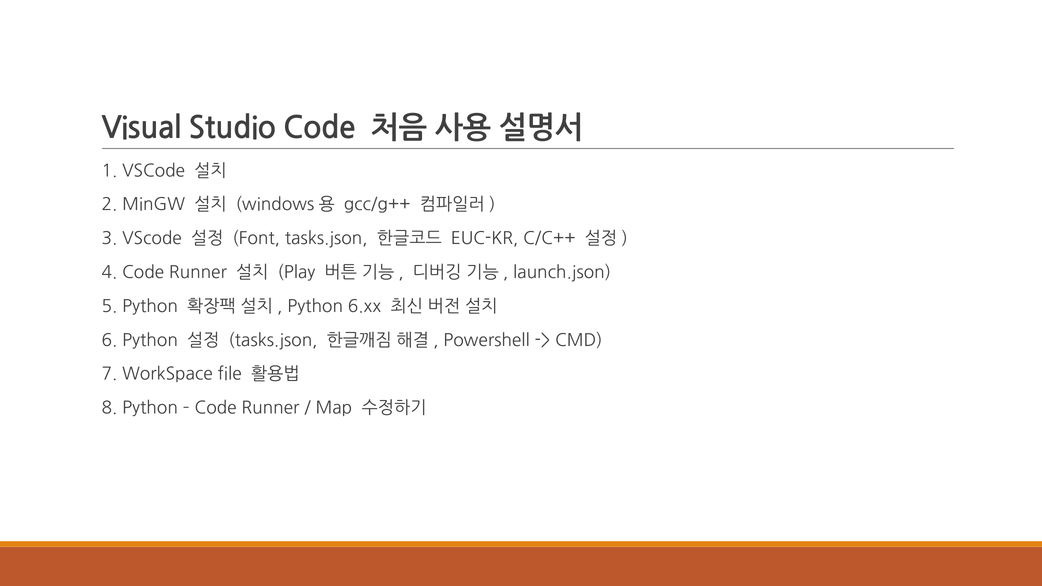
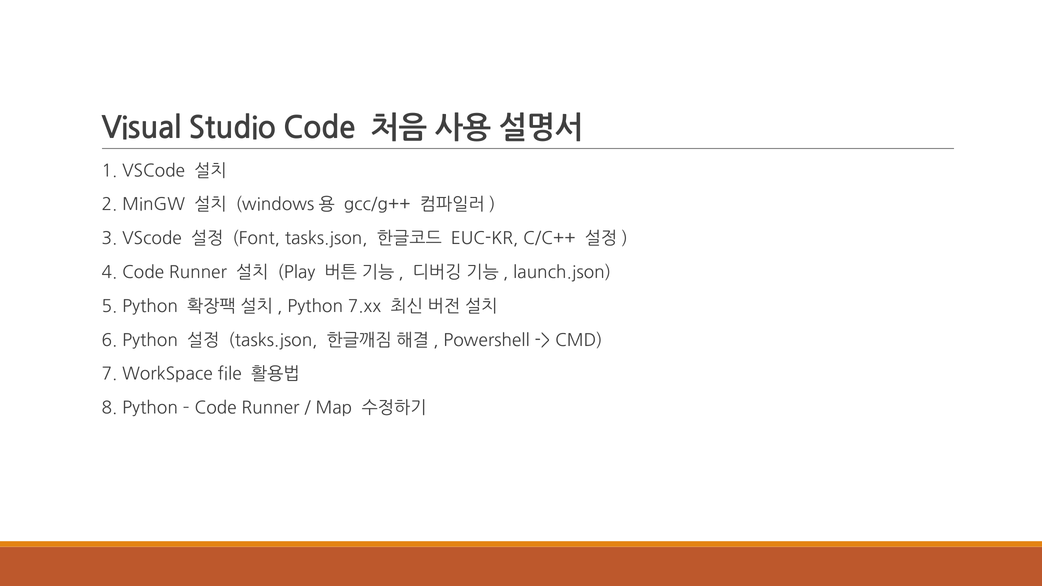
6.xx: 6.xx -> 7.xx
